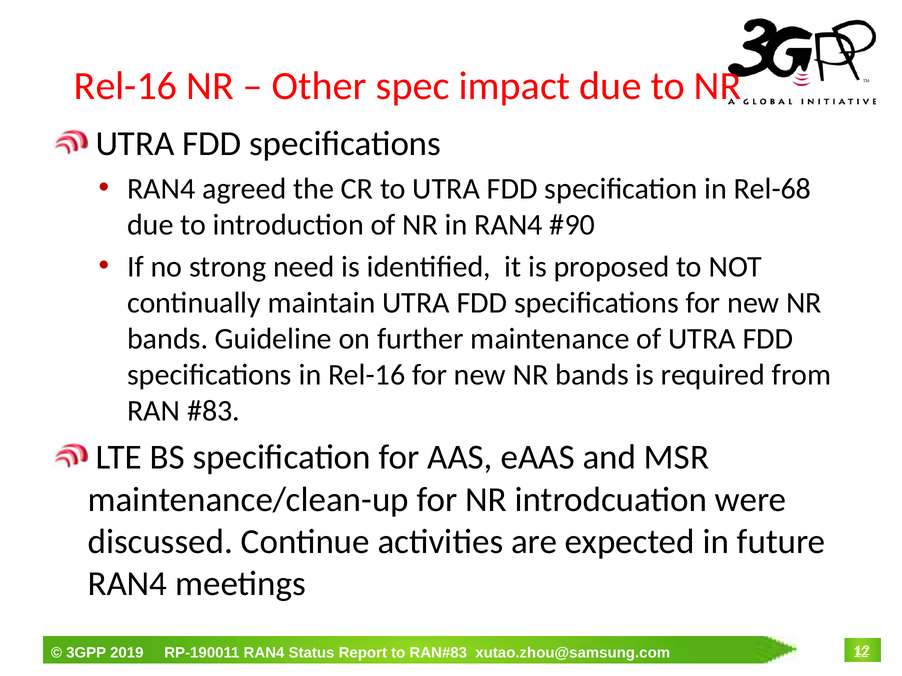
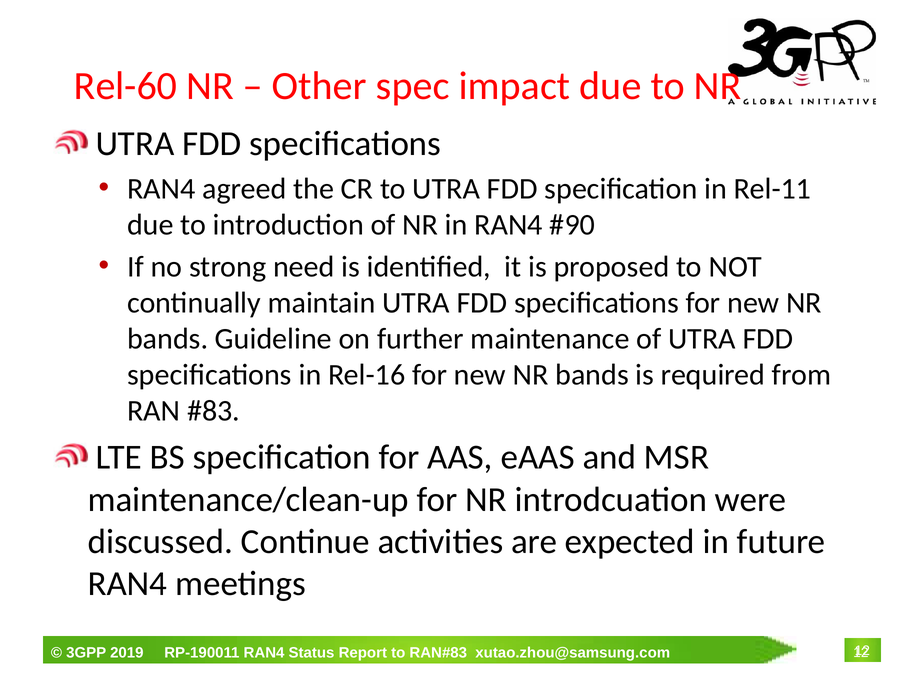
Rel-16 at (126, 86): Rel-16 -> Rel-60
Rel-68: Rel-68 -> Rel-11
